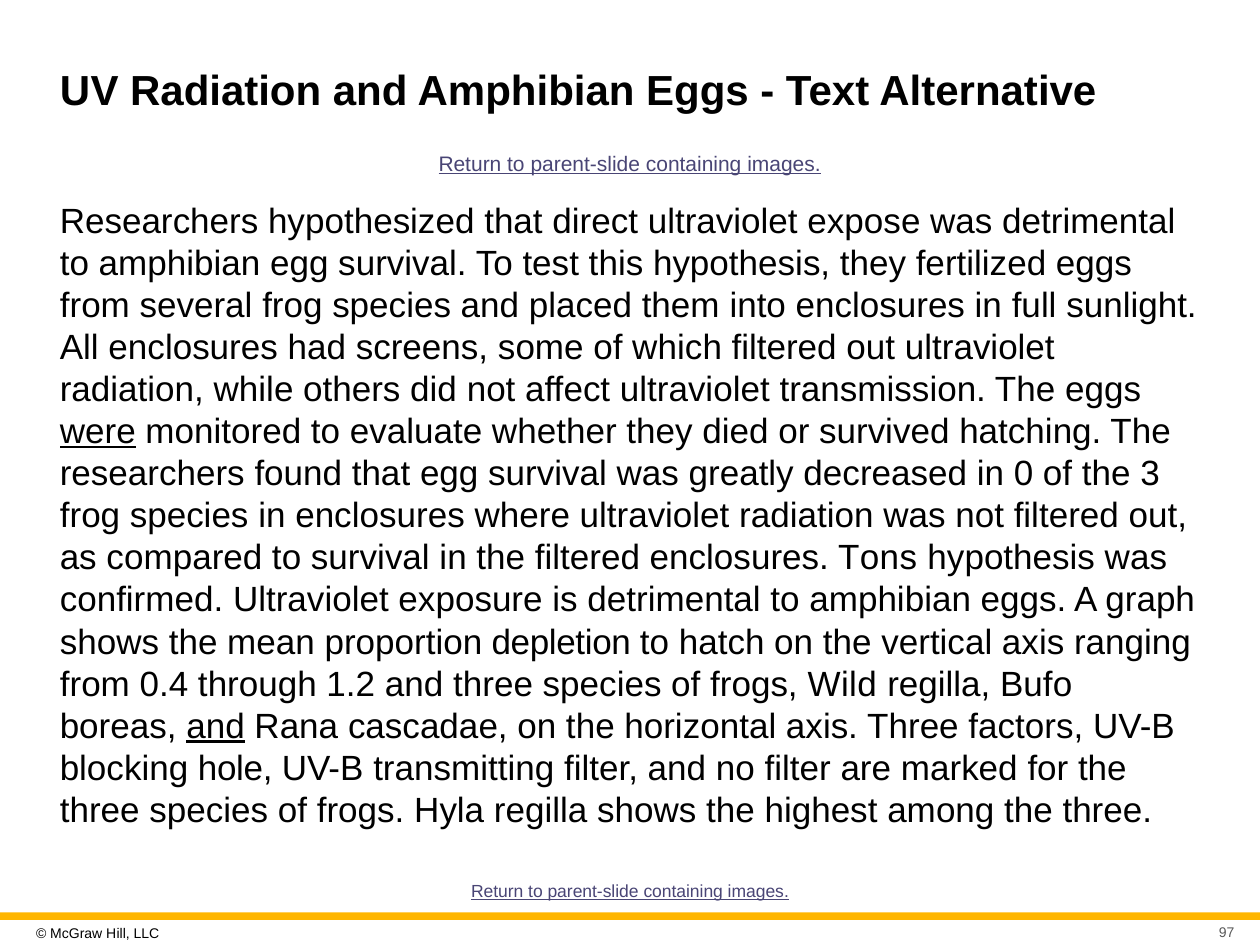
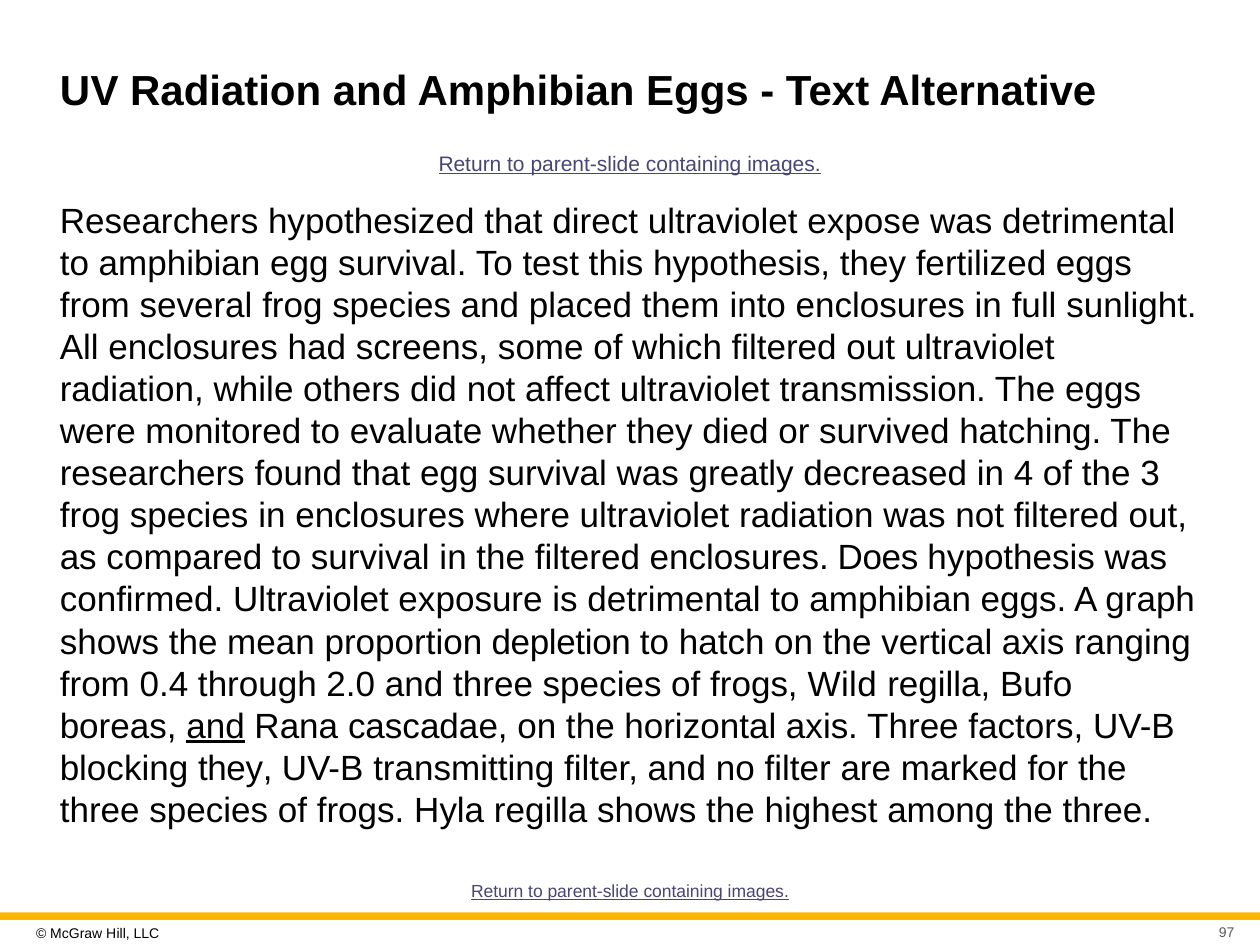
were underline: present -> none
0: 0 -> 4
Tons: Tons -> Does
1.2: 1.2 -> 2.0
blocking hole: hole -> they
